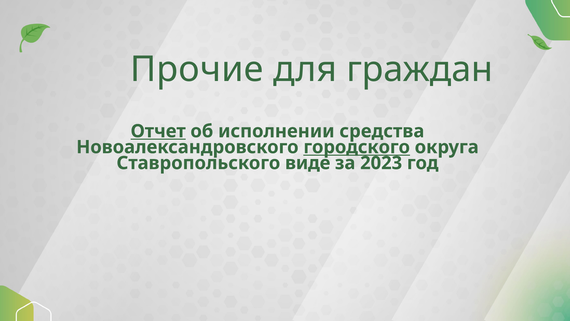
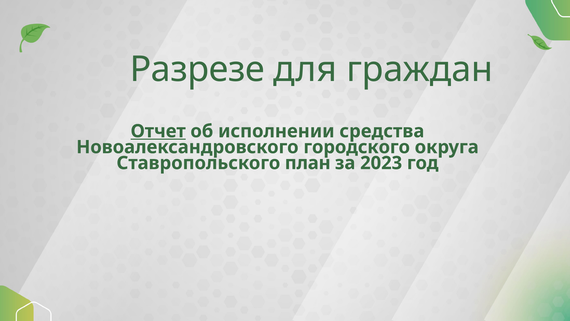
Прочие: Прочие -> Разрезе
городского underline: present -> none
виде: виде -> план
